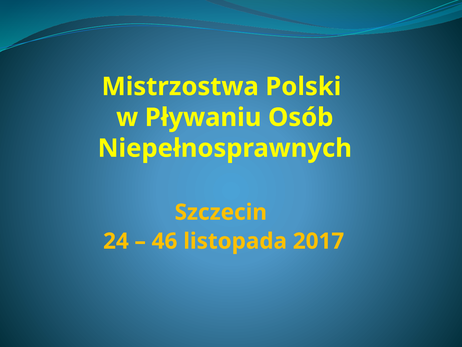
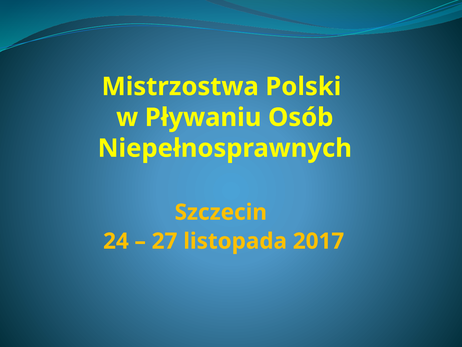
46: 46 -> 27
